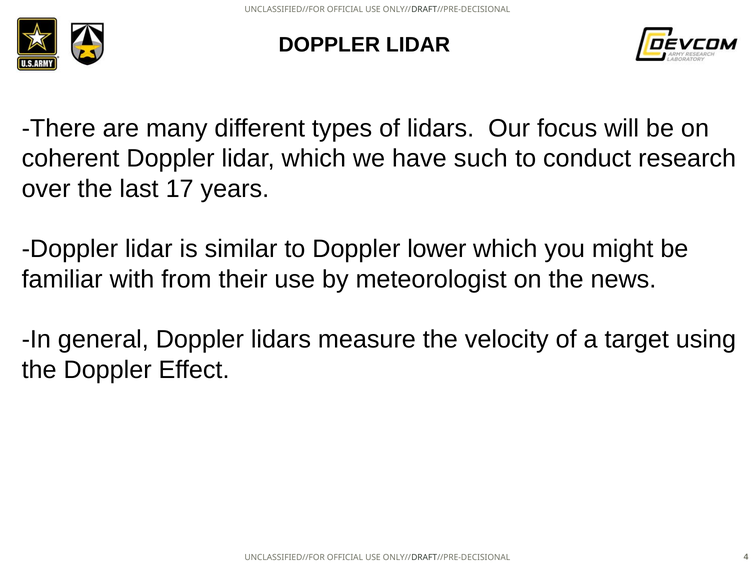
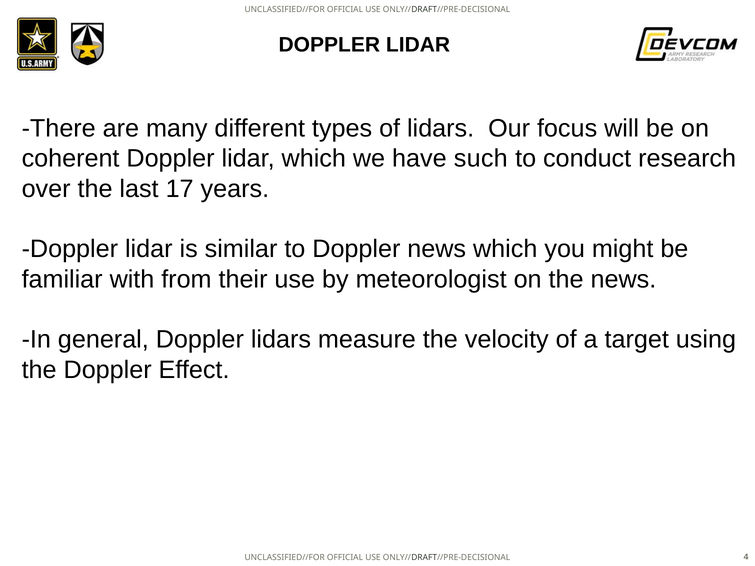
Doppler lower: lower -> news
